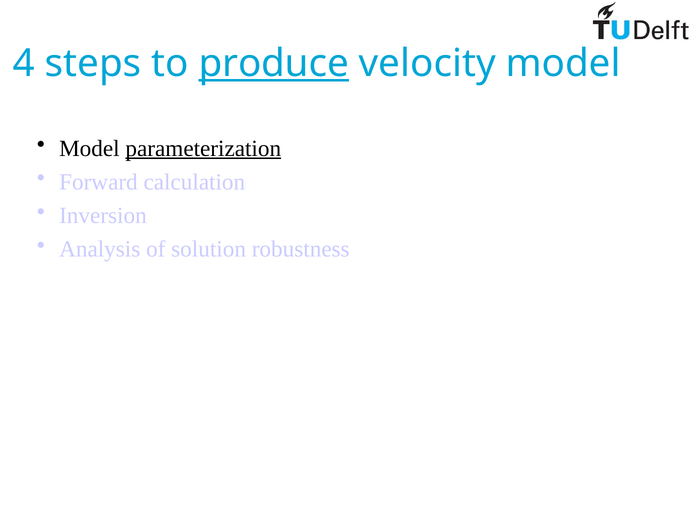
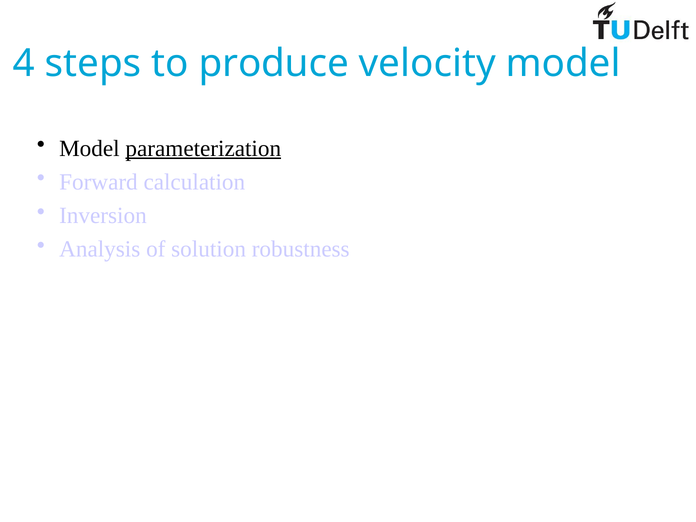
produce underline: present -> none
